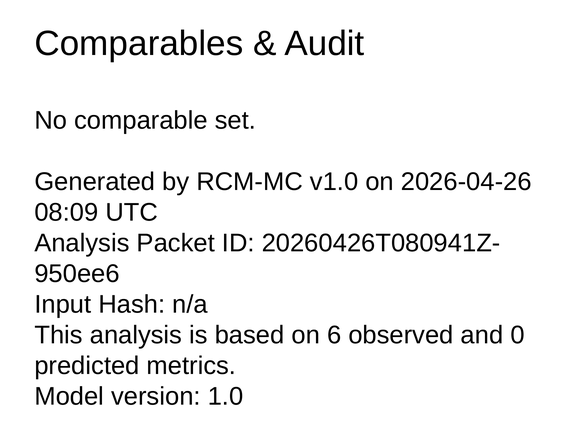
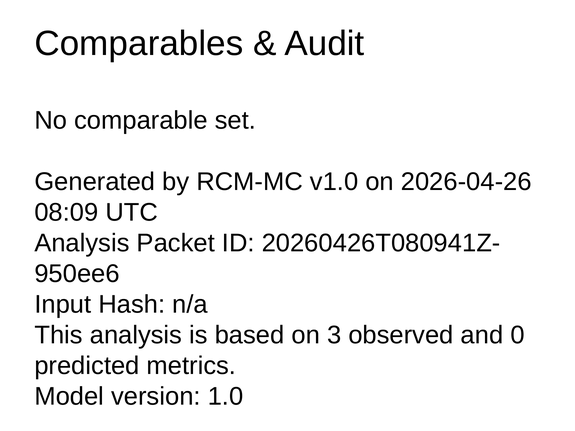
6: 6 -> 3
